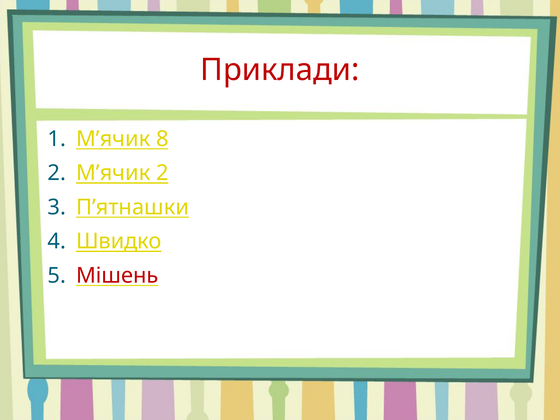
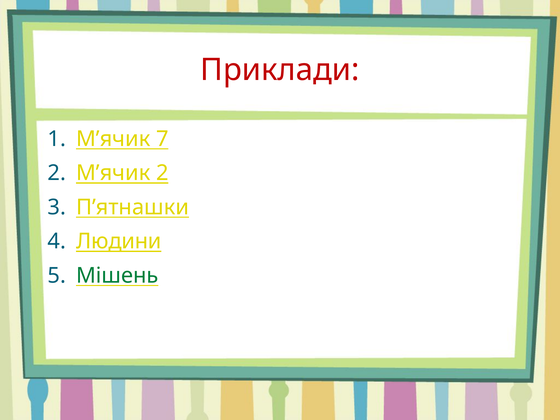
8: 8 -> 7
Швидко: Швидко -> Людини
Мішень colour: red -> green
